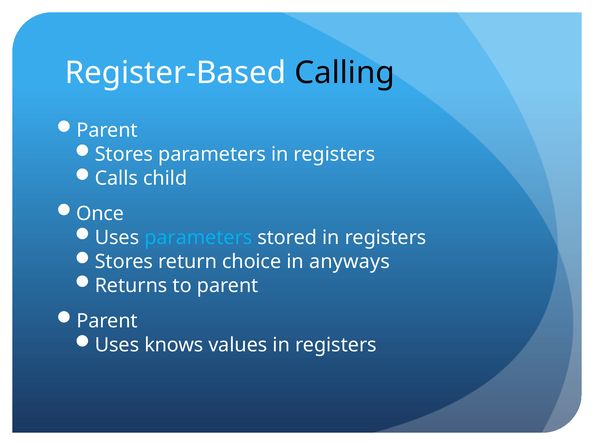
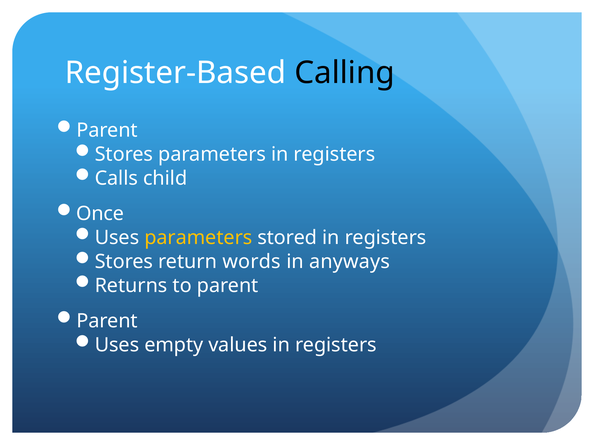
parameters at (198, 238) colour: light blue -> yellow
choice: choice -> words
knows: knows -> empty
